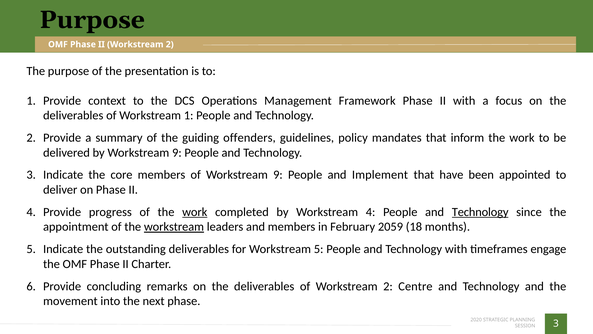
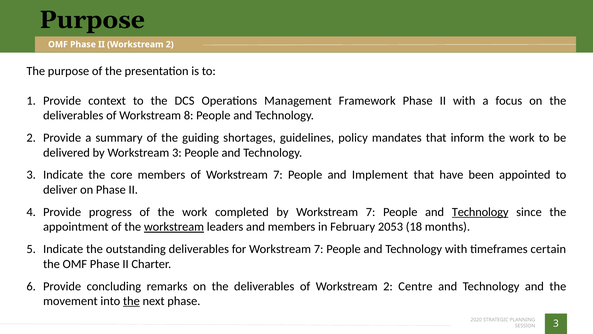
Workstream 1: 1 -> 8
offenders: offenders -> shortages
by Workstream 9: 9 -> 3
of Workstream 9: 9 -> 7
work at (195, 212) underline: present -> none
by Workstream 4: 4 -> 7
2059: 2059 -> 2053
for Workstream 5: 5 -> 7
engage: engage -> certain
the at (131, 301) underline: none -> present
